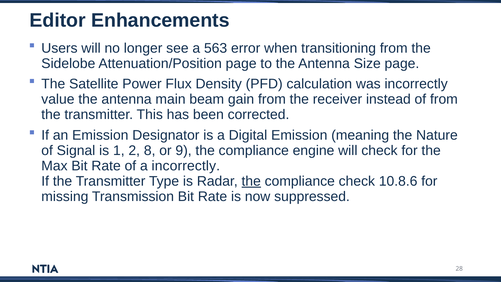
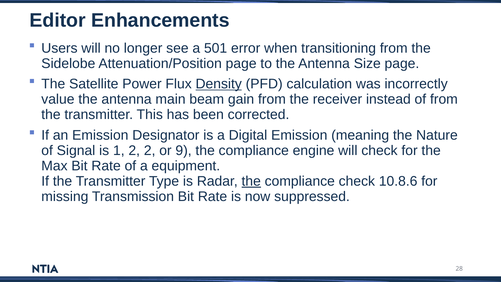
563: 563 -> 501
Density underline: none -> present
2 8: 8 -> 2
a incorrectly: incorrectly -> equipment
